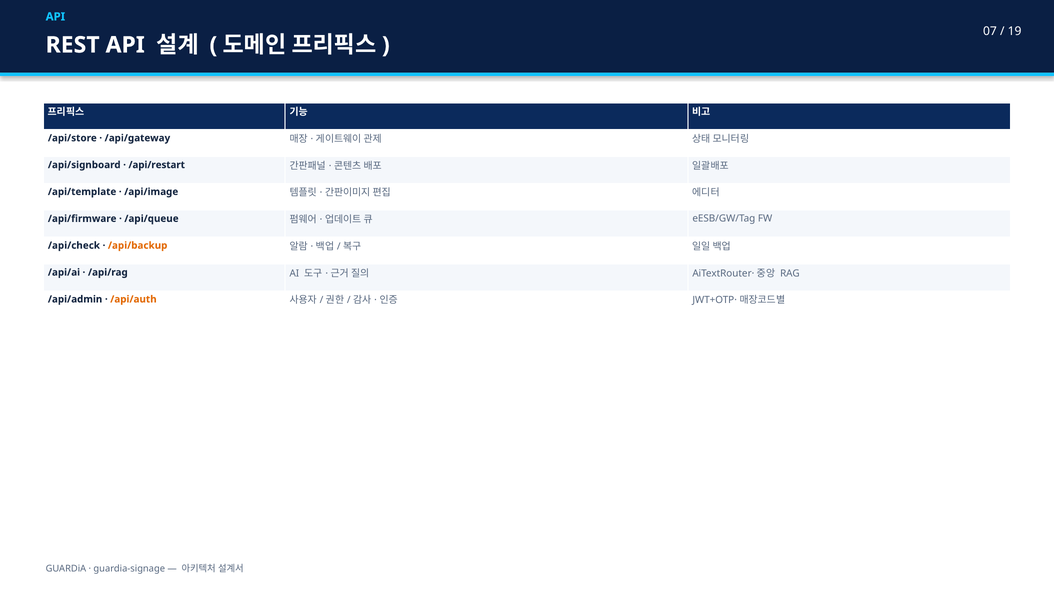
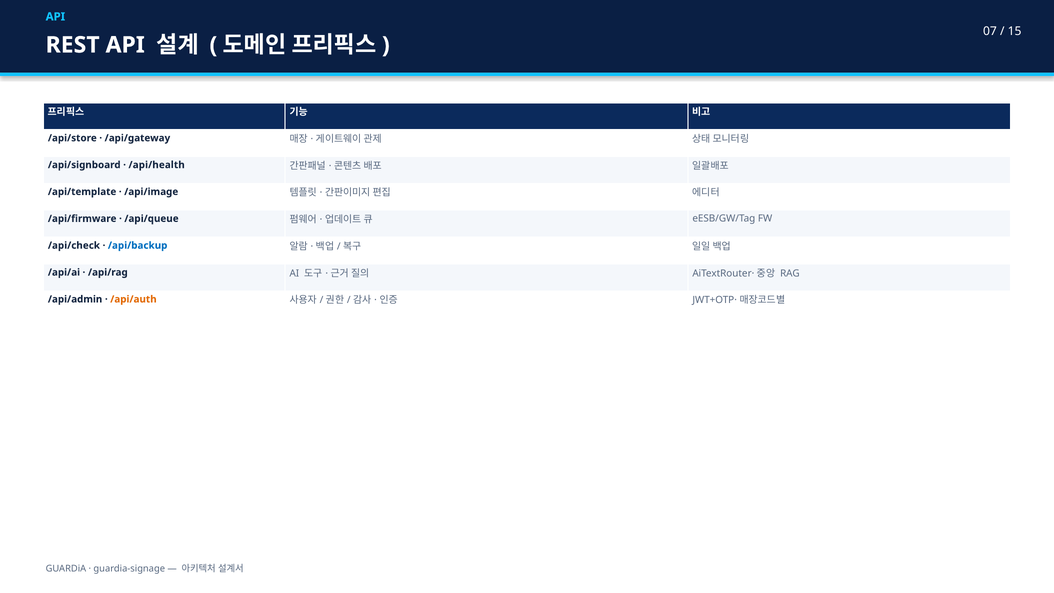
19: 19 -> 15
/api/restart: /api/restart -> /api/health
/api/backup colour: orange -> blue
